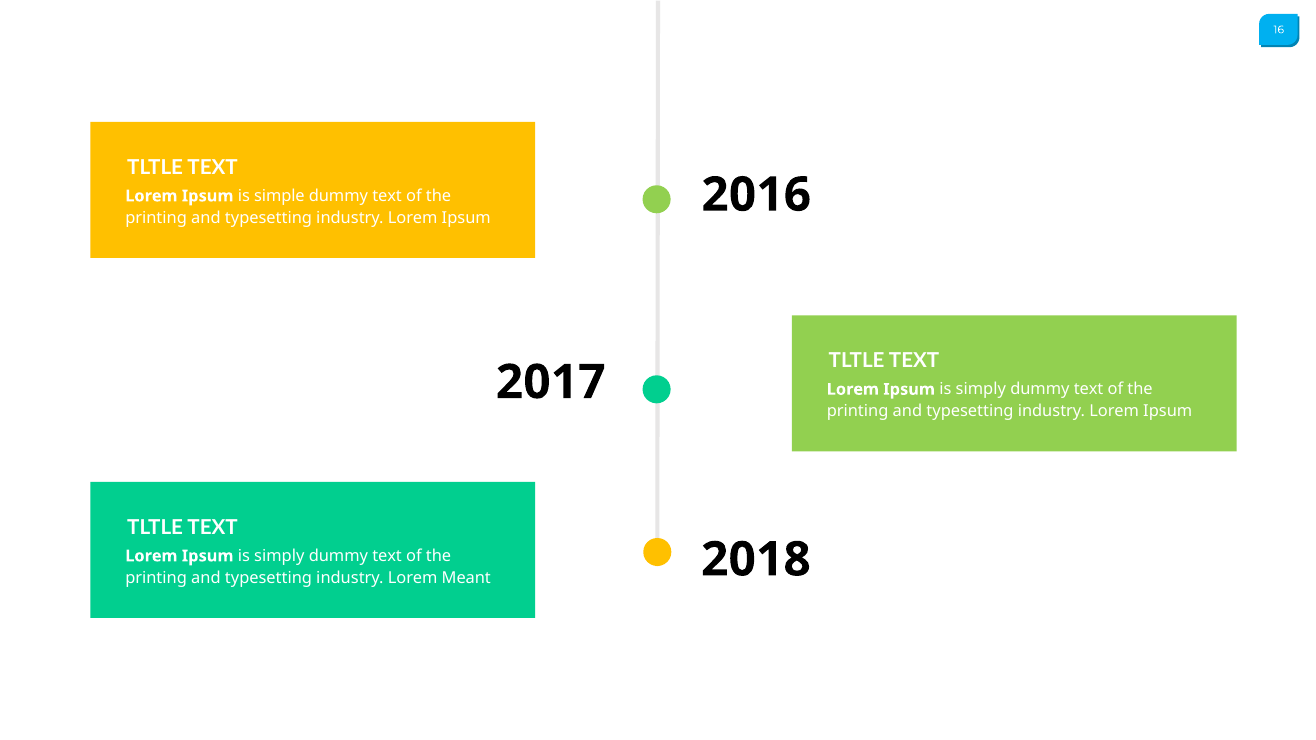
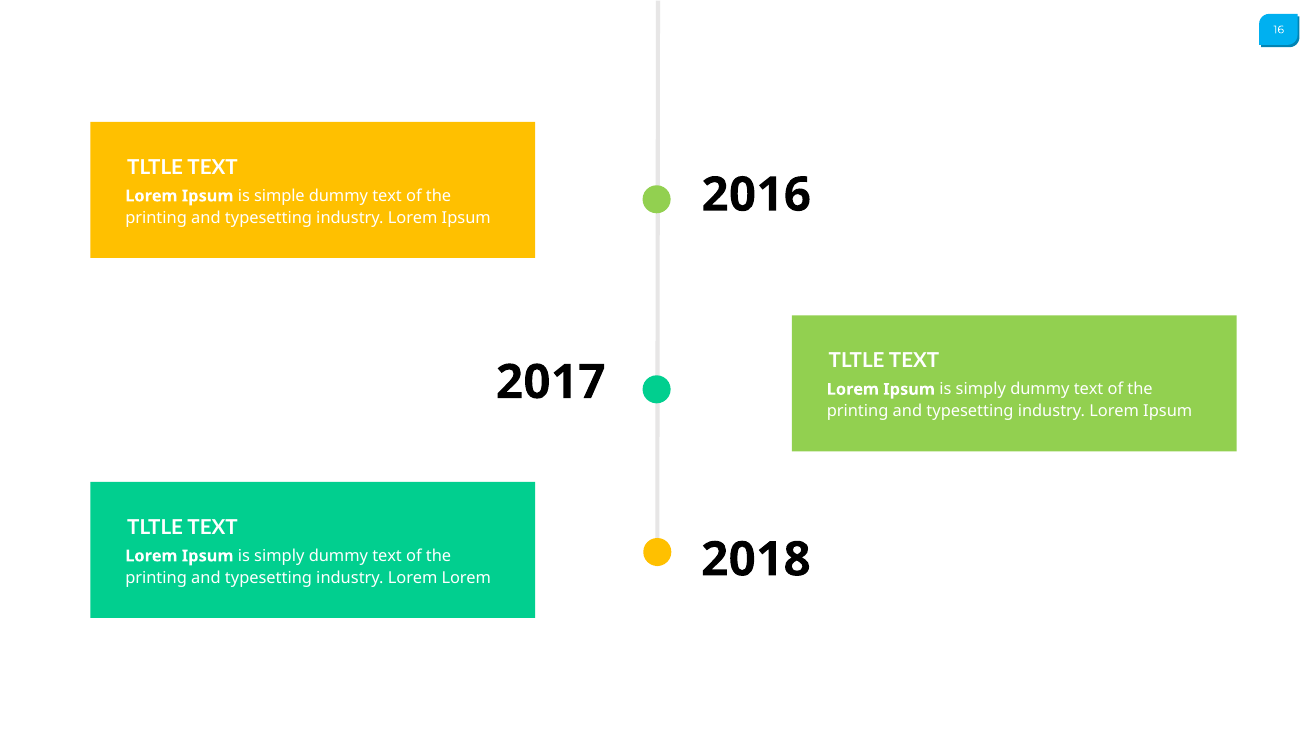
Lorem Meant: Meant -> Lorem
